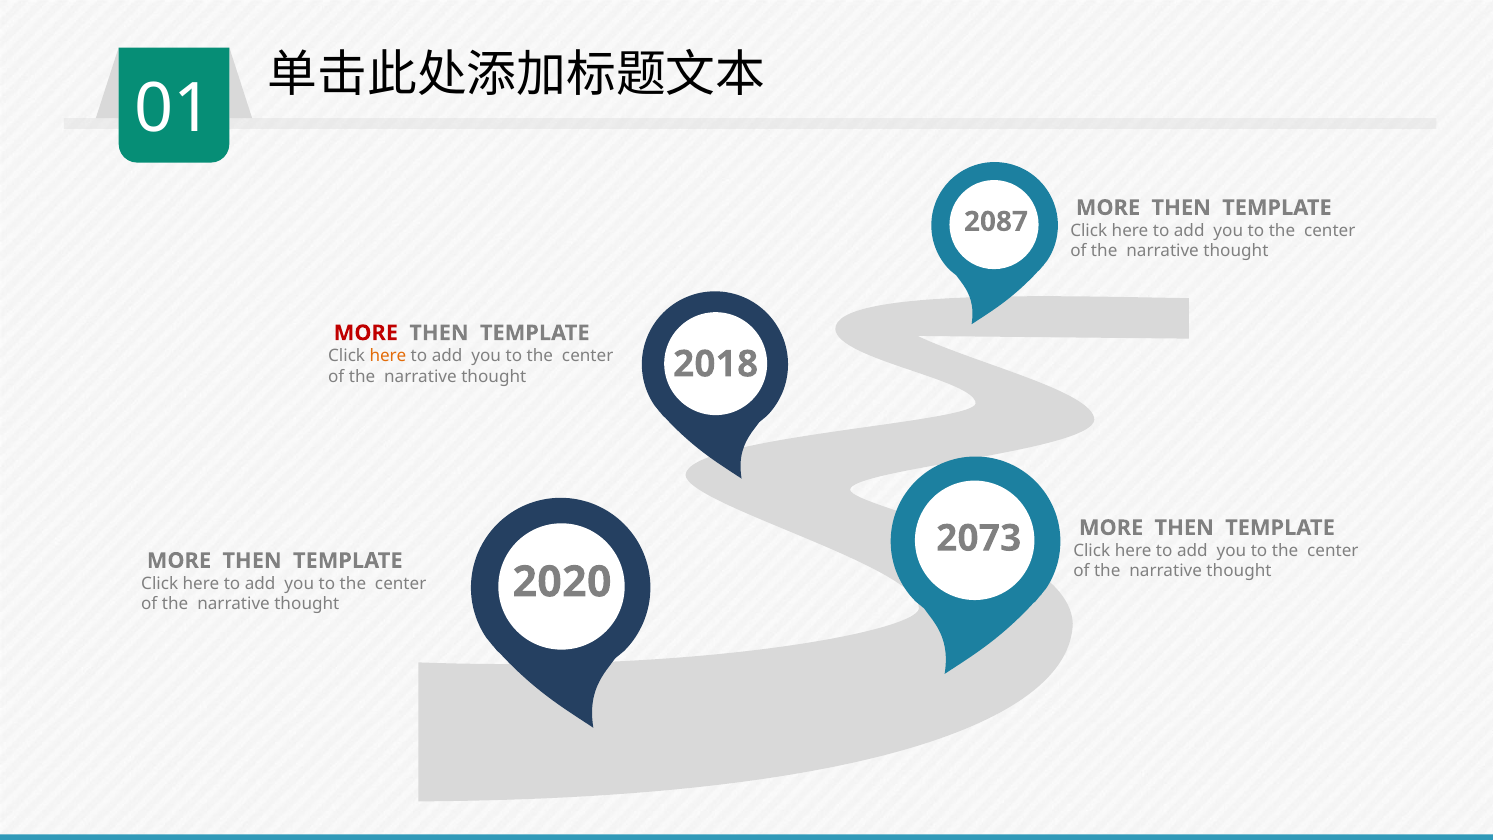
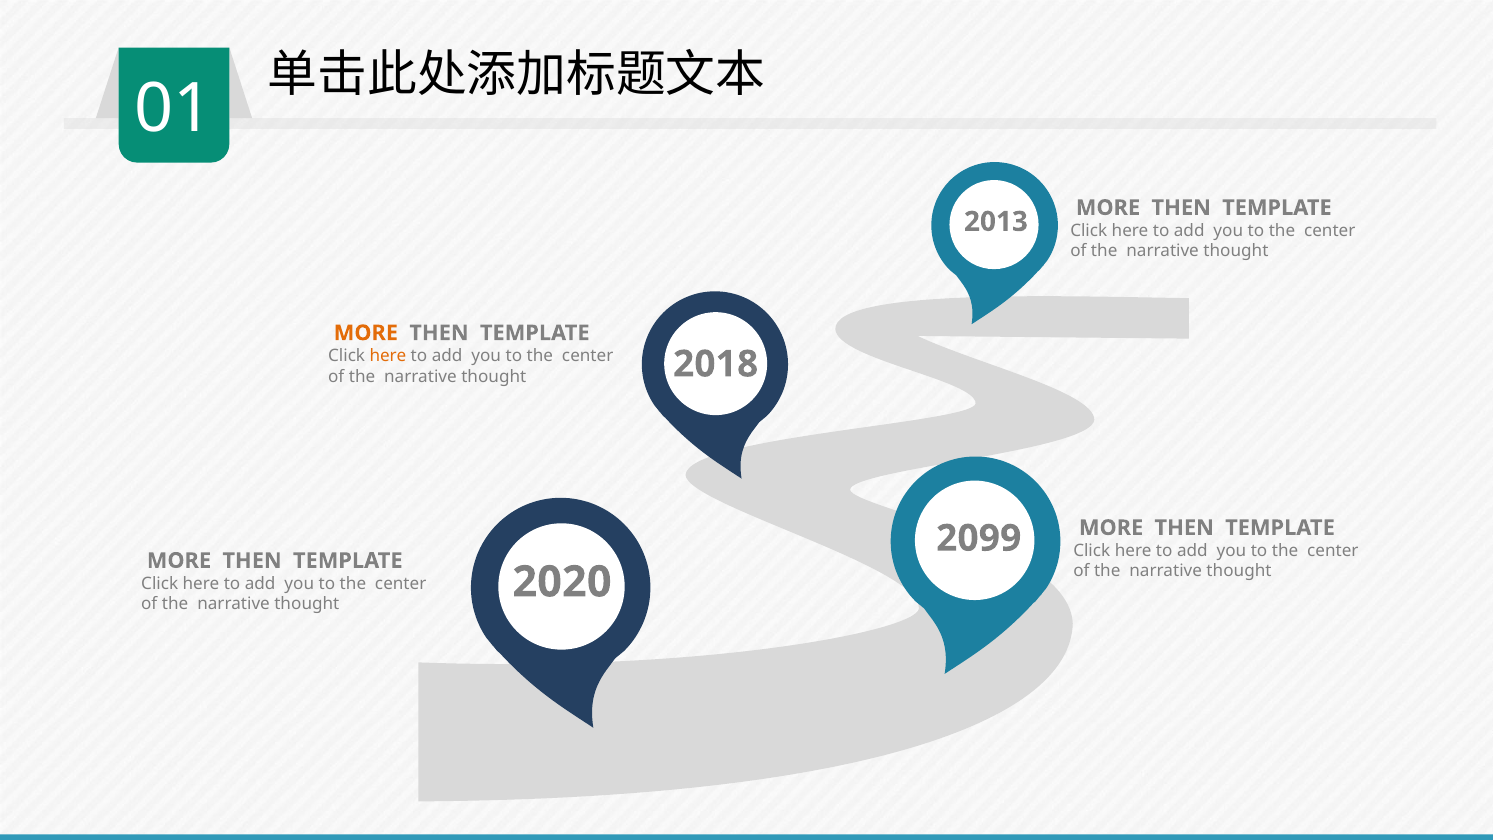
2087: 2087 -> 2013
MORE at (366, 333) colour: red -> orange
2073: 2073 -> 2099
